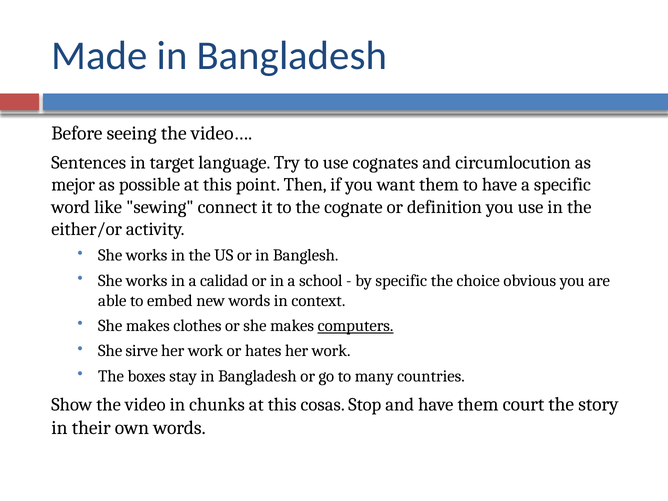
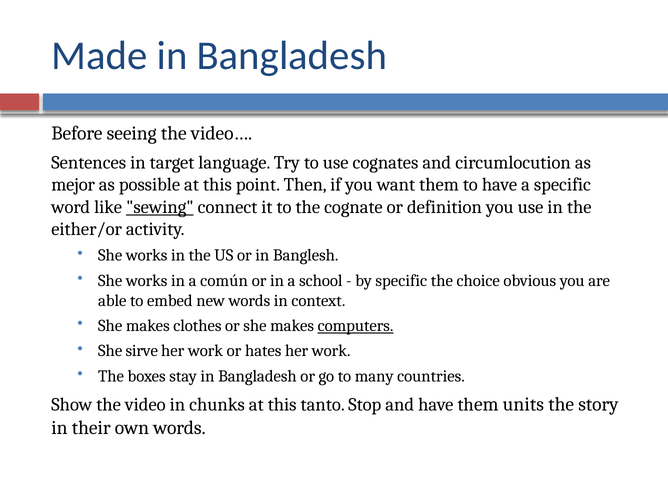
sewing underline: none -> present
calidad: calidad -> común
cosas: cosas -> tanto
court: court -> units
